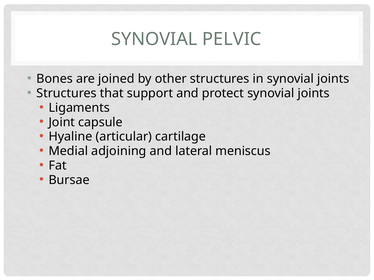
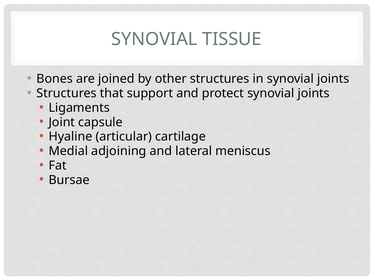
PELVIC: PELVIC -> TISSUE
